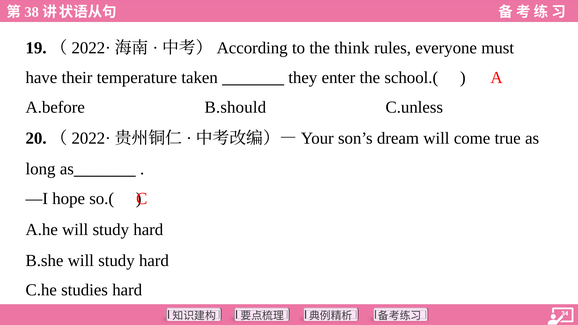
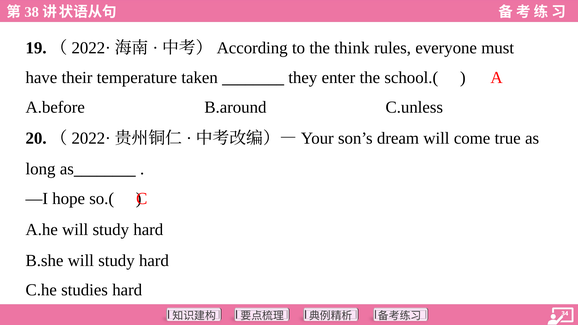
B.should: B.should -> B.around
